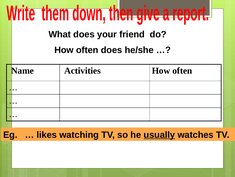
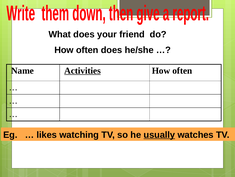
Activities underline: none -> present
